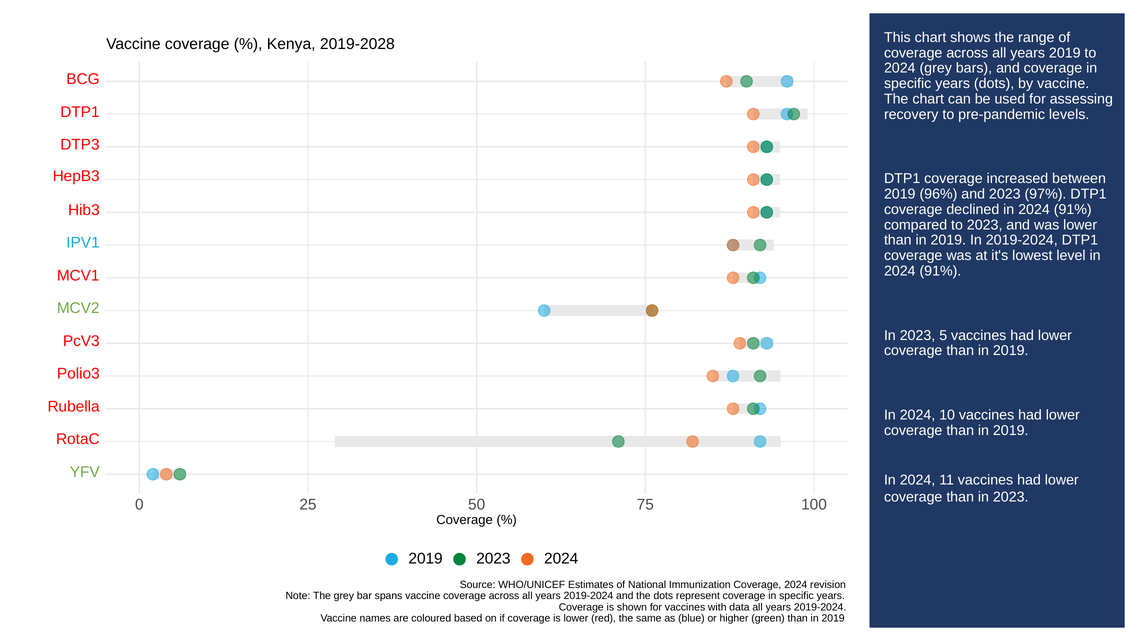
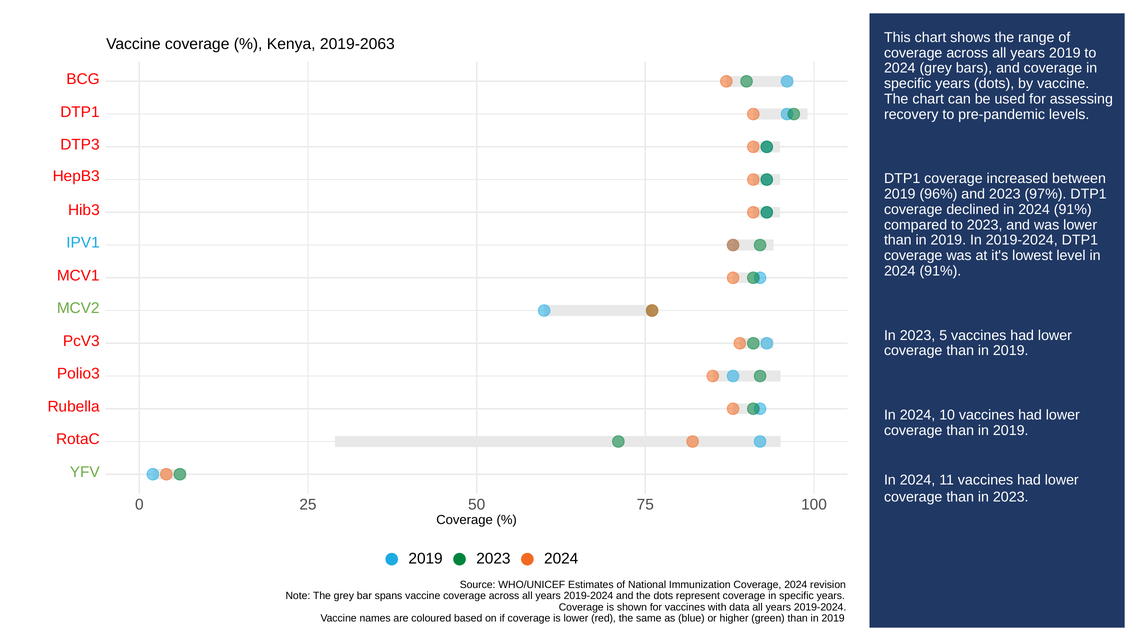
2019-2028: 2019-2028 -> 2019-2063
